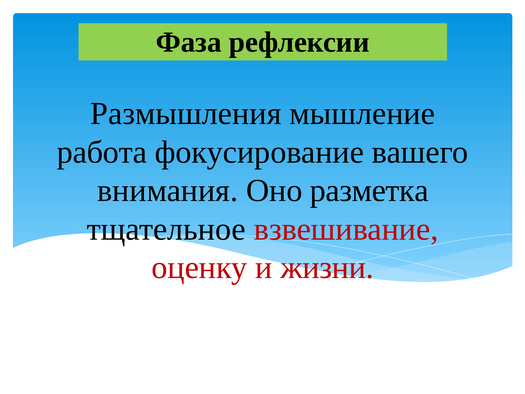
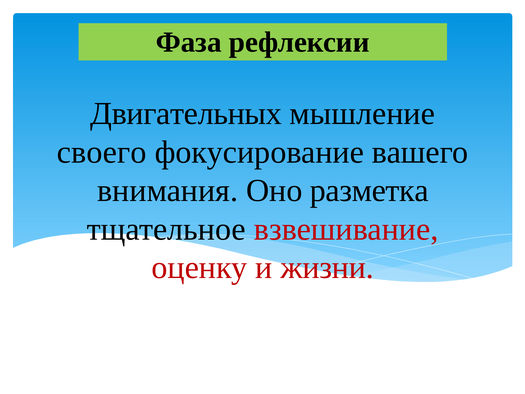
Размышления: Размышления -> Двигательных
работа: работа -> своего
